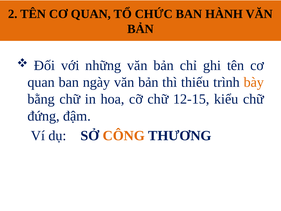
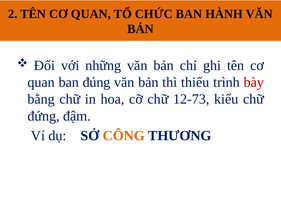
ngày: ngày -> đúng
bày colour: orange -> red
12-15: 12-15 -> 12-73
